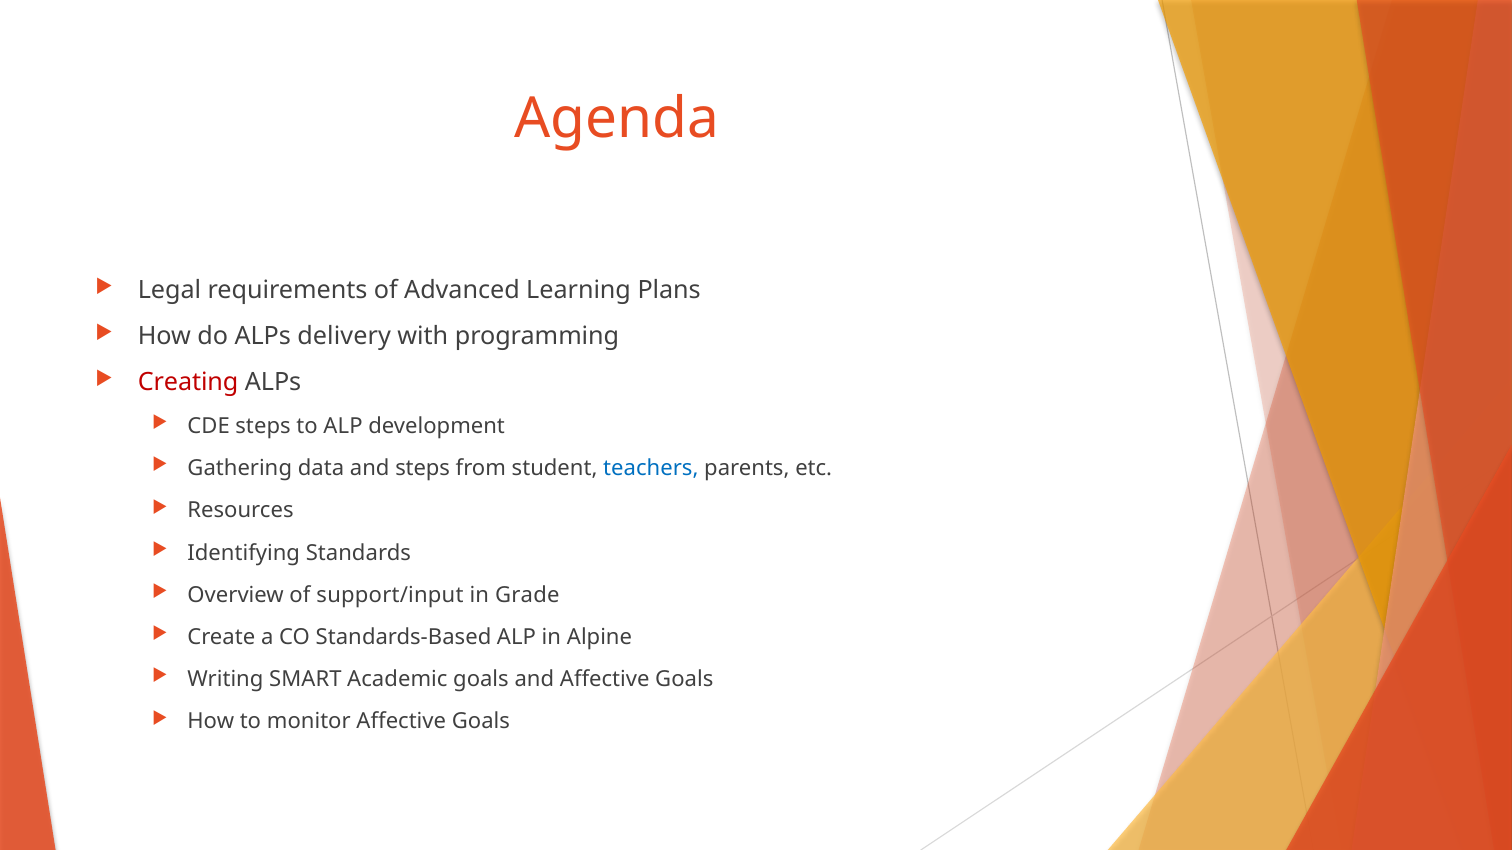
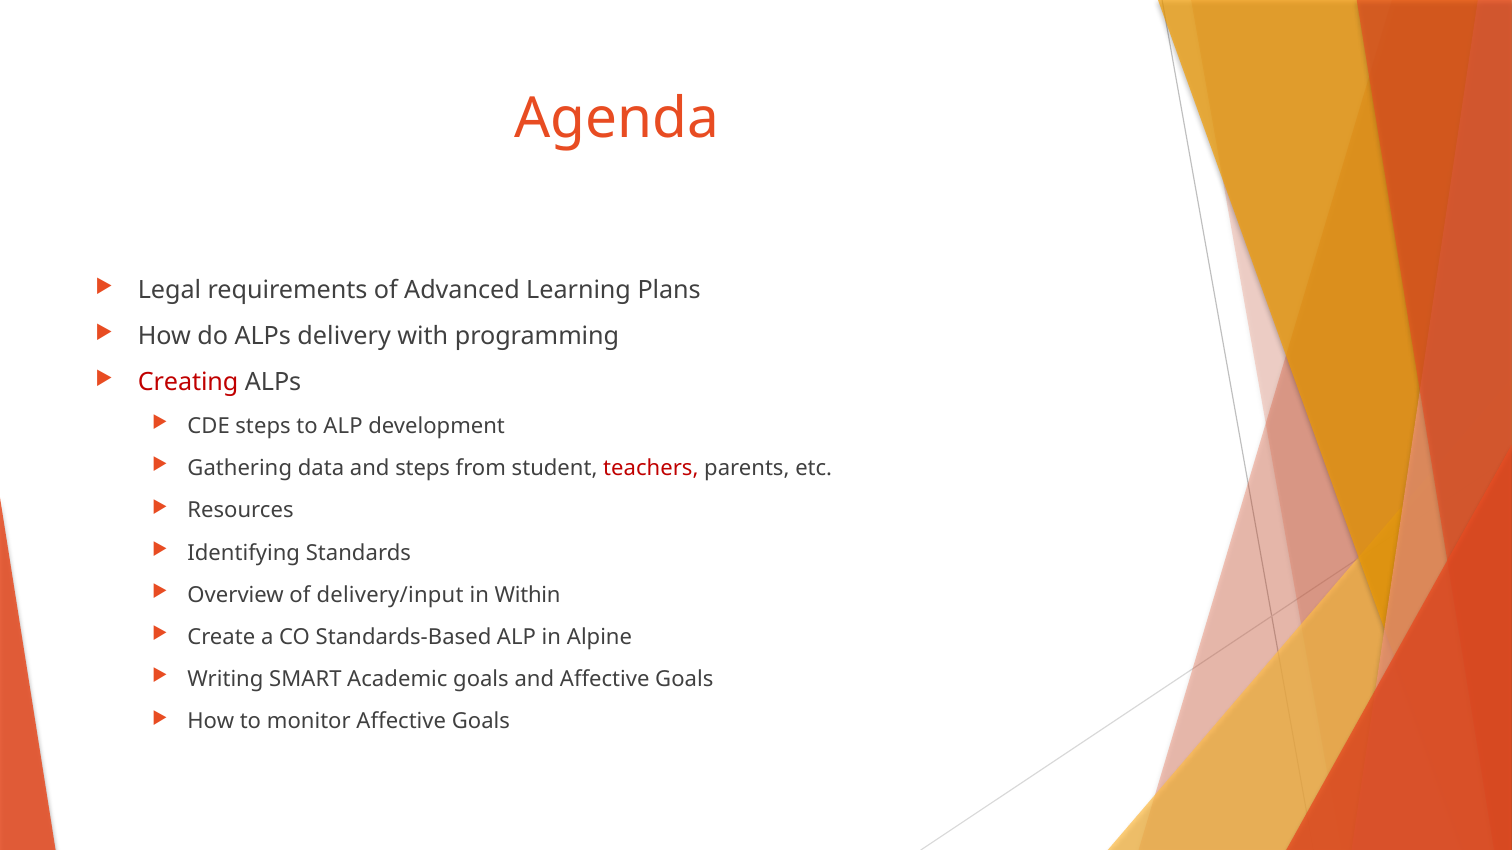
teachers colour: blue -> red
support/input: support/input -> delivery/input
Grade: Grade -> Within
